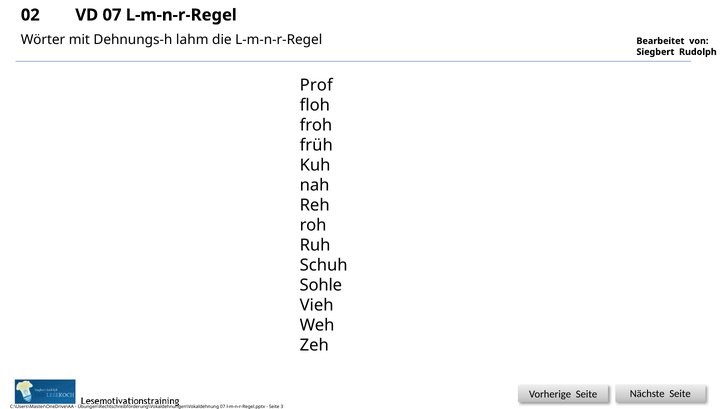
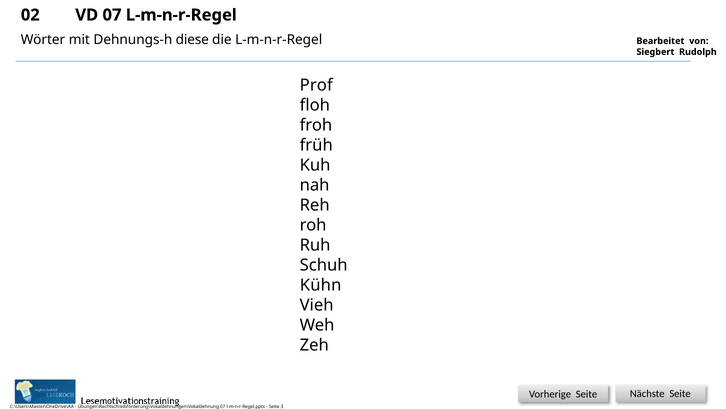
lahm: lahm -> diese
Sohle: Sohle -> Kühn
